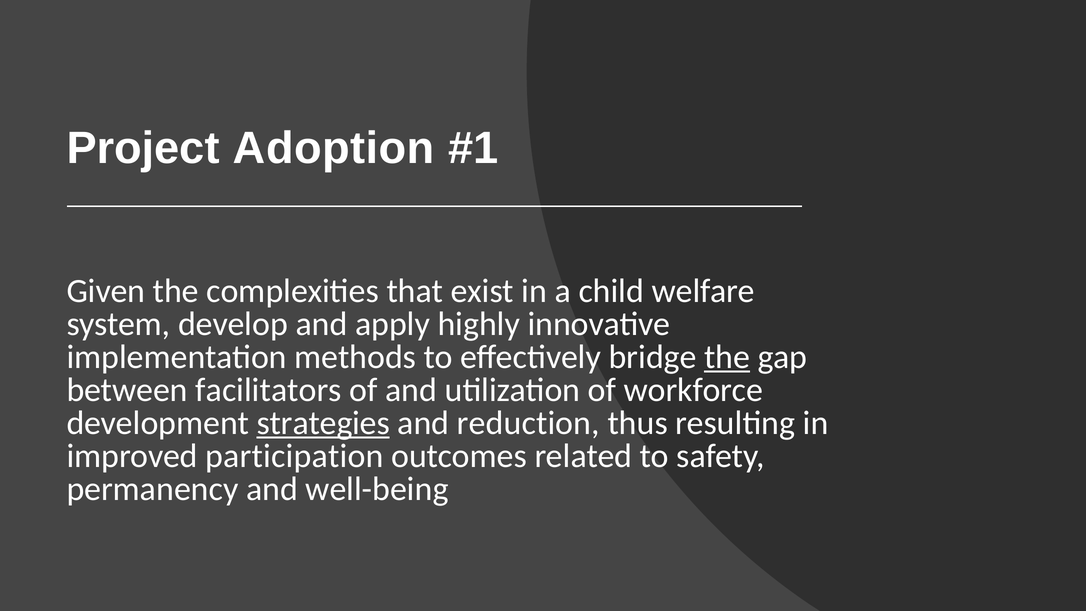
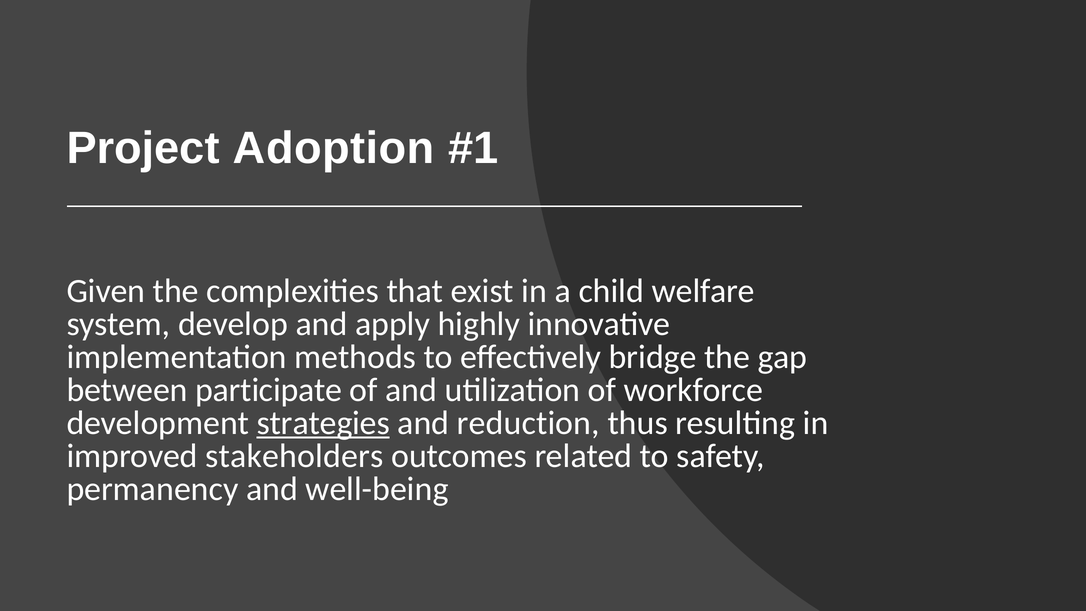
the at (727, 357) underline: present -> none
facilitators: facilitators -> participate
participation: participation -> stakeholders
